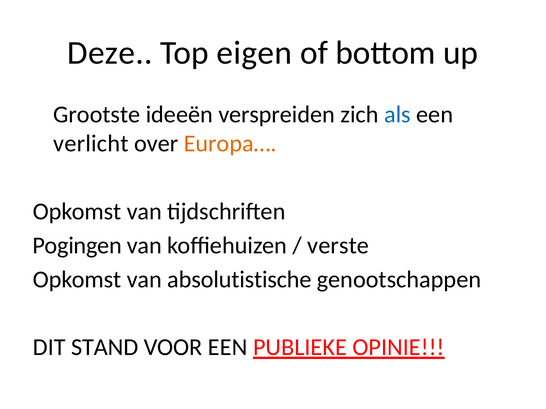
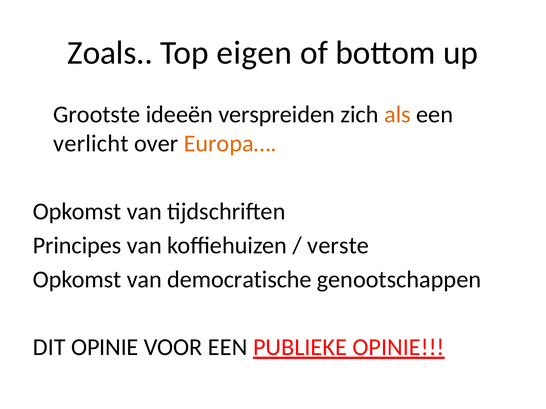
Deze: Deze -> Zoals
als colour: blue -> orange
Pogingen: Pogingen -> Principes
absolutistische: absolutistische -> democratische
DIT STAND: STAND -> OPINIE
